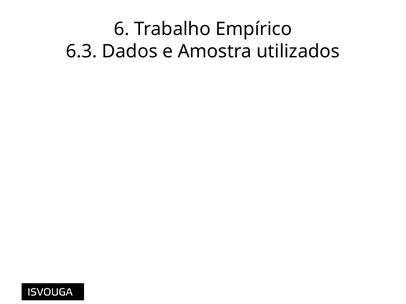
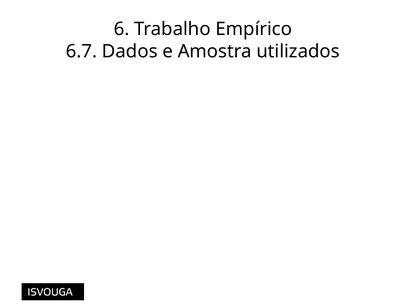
6.3: 6.3 -> 6.7
